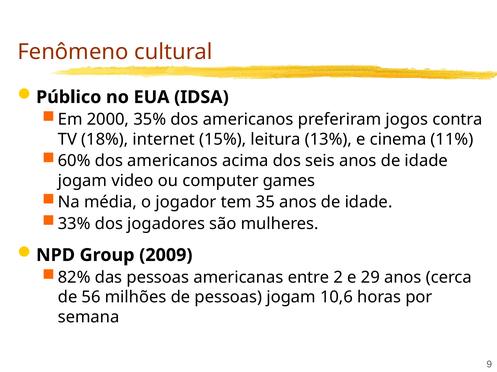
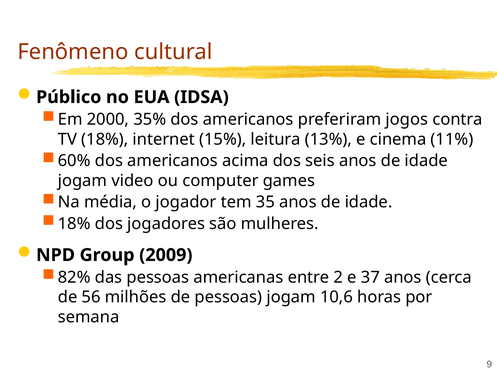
33% at (74, 224): 33% -> 18%
29: 29 -> 37
